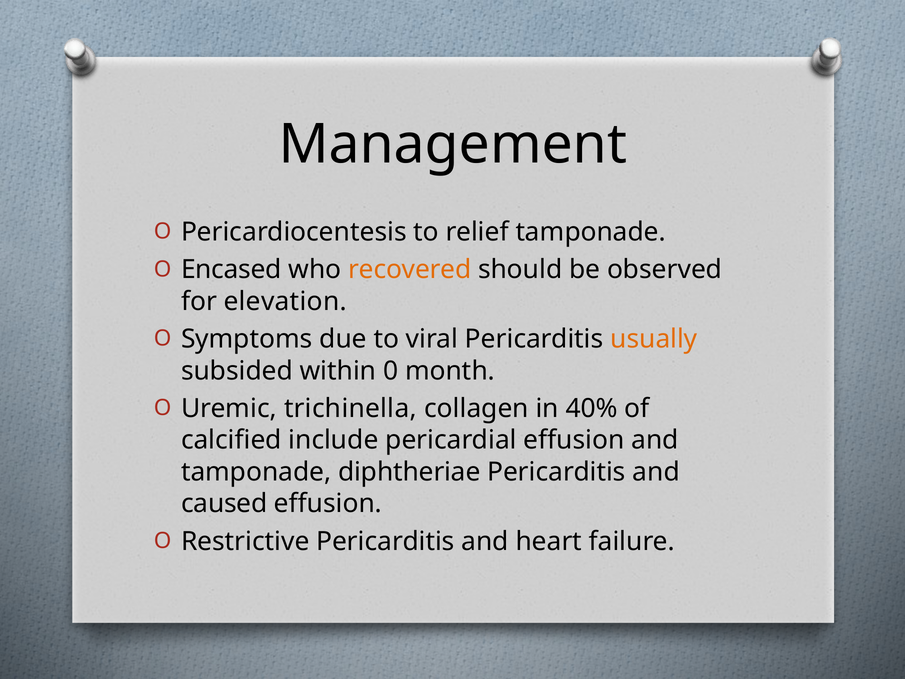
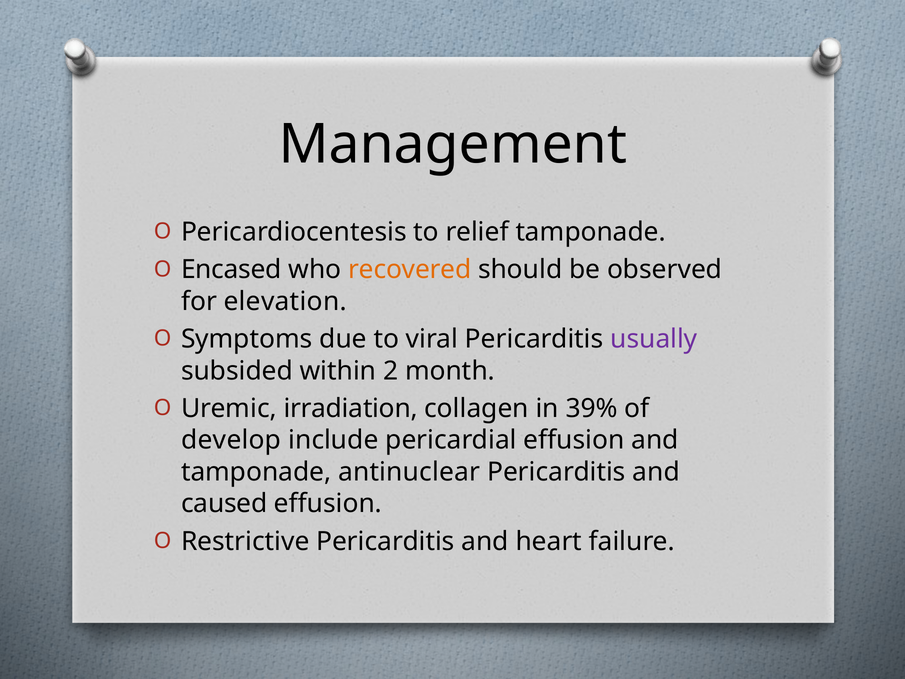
usually colour: orange -> purple
0: 0 -> 2
trichinella: trichinella -> irradiation
40%: 40% -> 39%
calcified: calcified -> develop
diphtheriae: diphtheriae -> antinuclear
